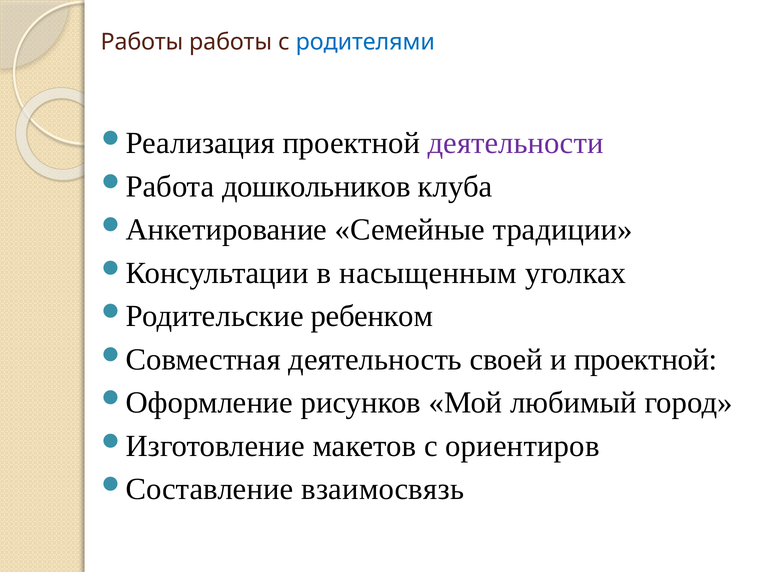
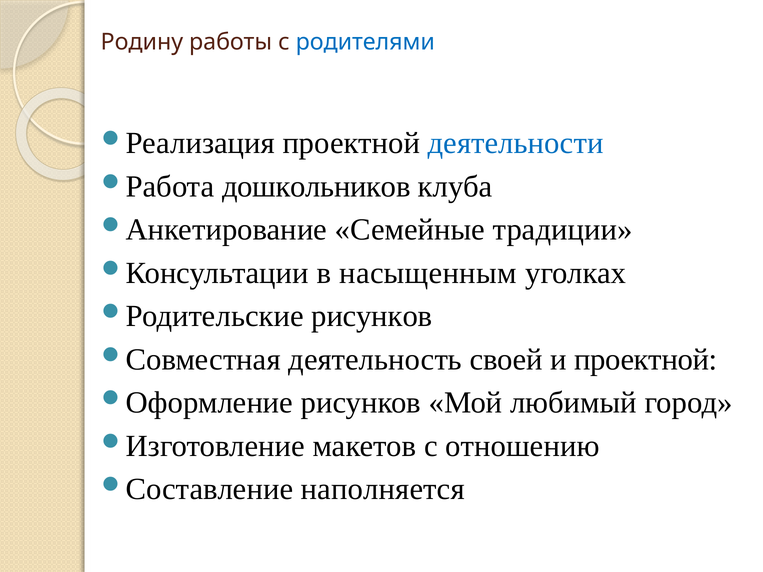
Работы at (142, 42): Работы -> Родину
деятельности colour: purple -> blue
ребенком at (372, 316): ребенком -> рисунков
ориентиров: ориентиров -> отношению
взаимосвязь: взаимосвязь -> наполняется
